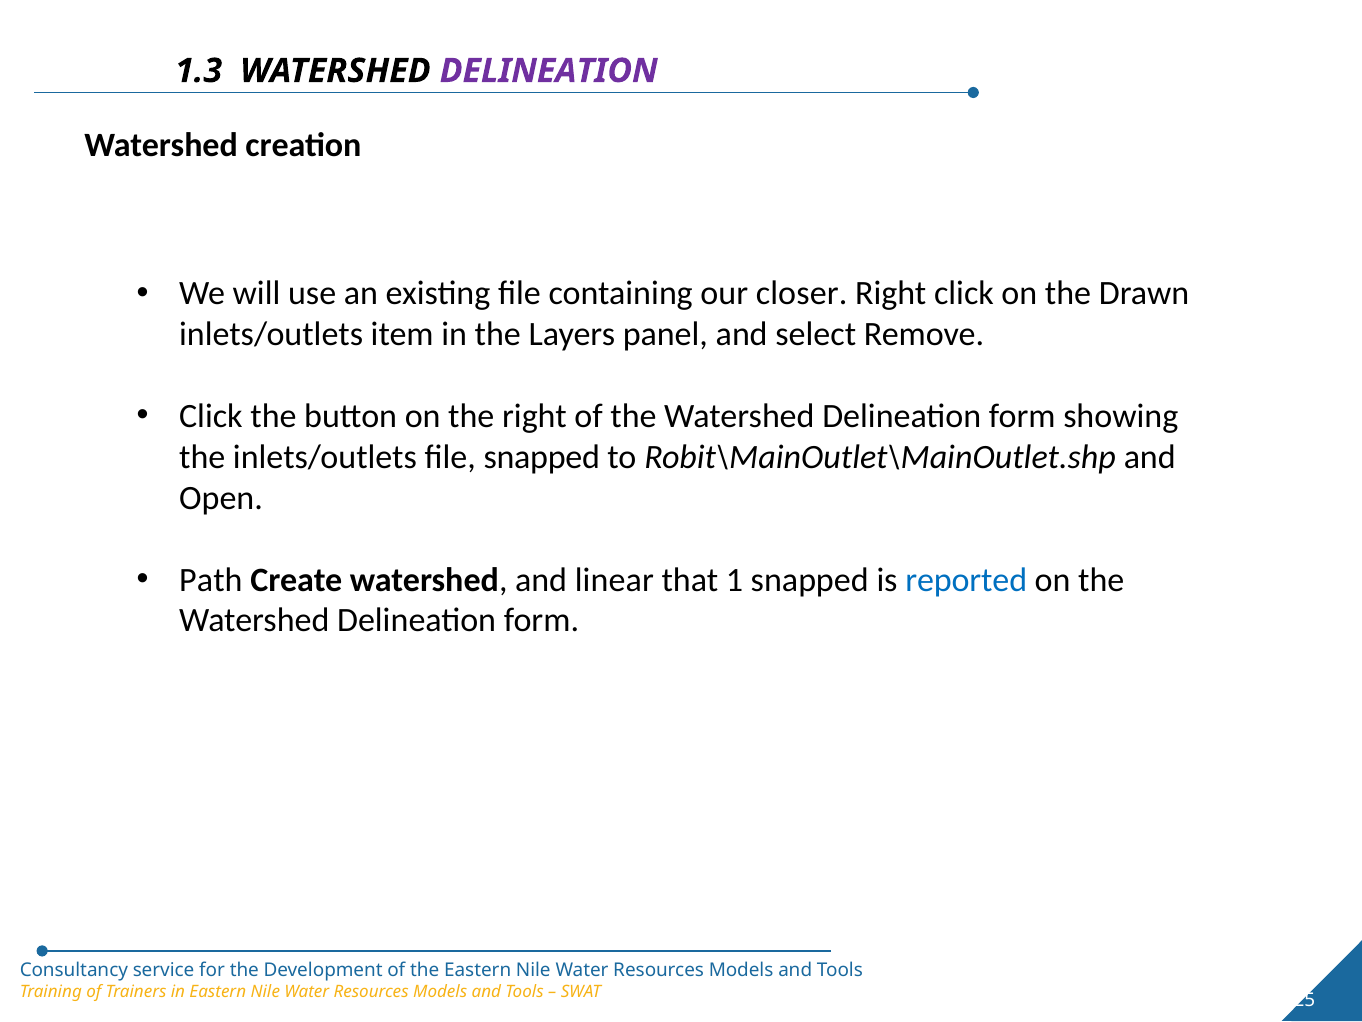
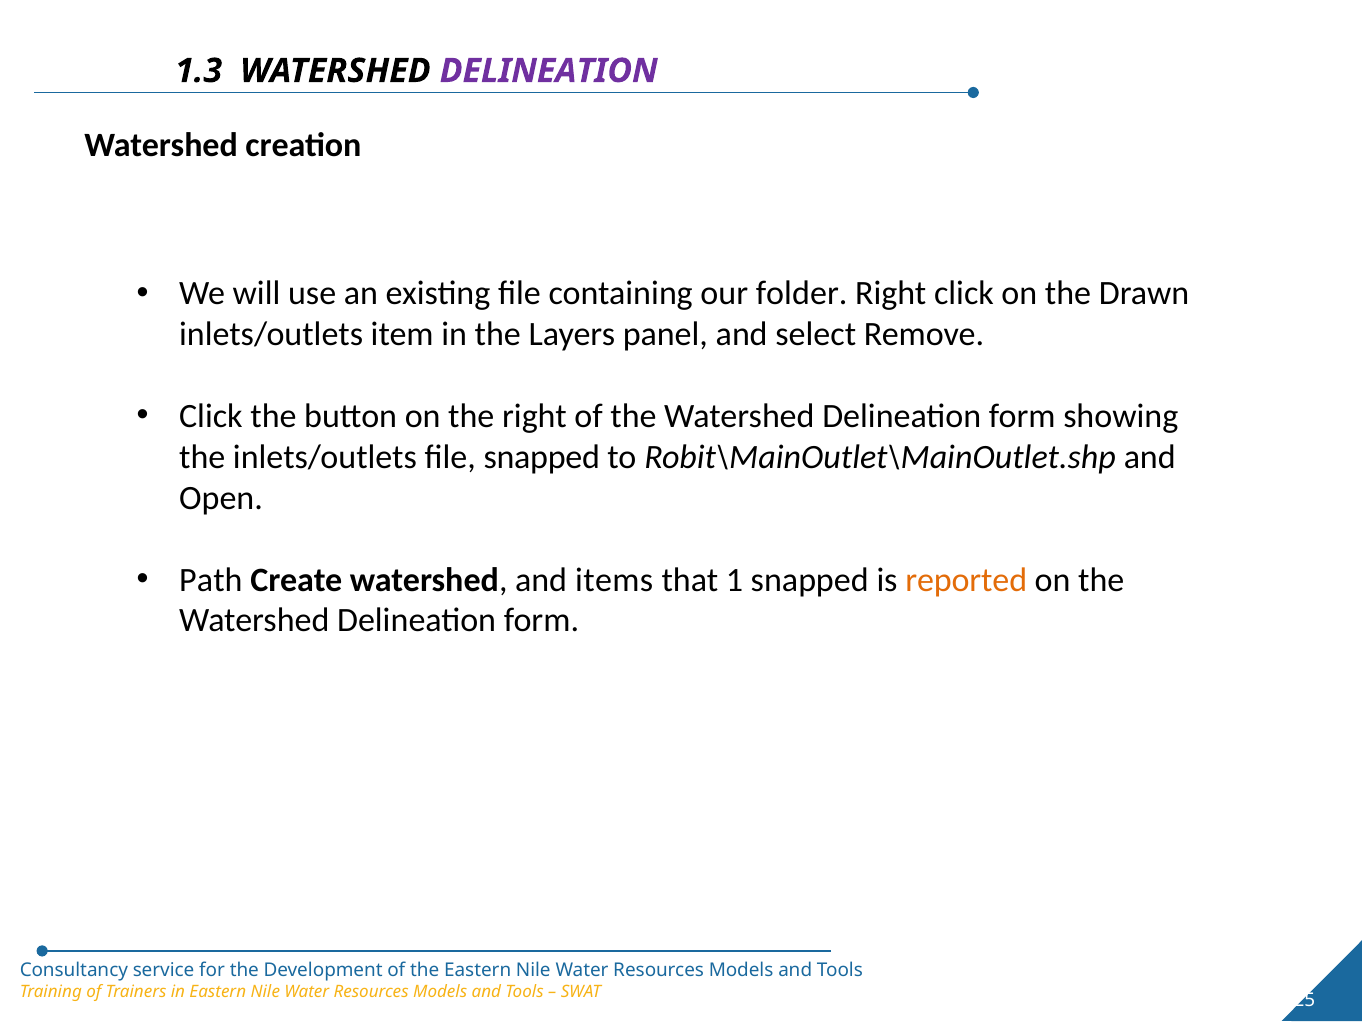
closer: closer -> folder
linear: linear -> items
reported colour: blue -> orange
